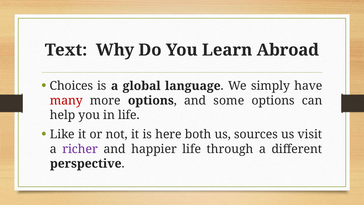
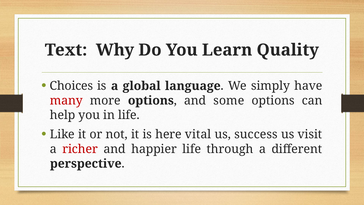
Abroad: Abroad -> Quality
both: both -> vital
sources: sources -> success
richer colour: purple -> red
